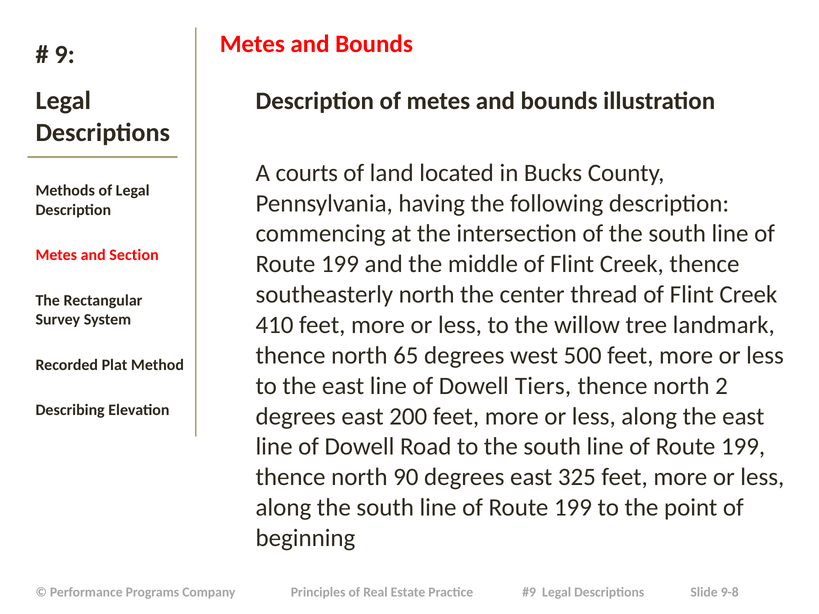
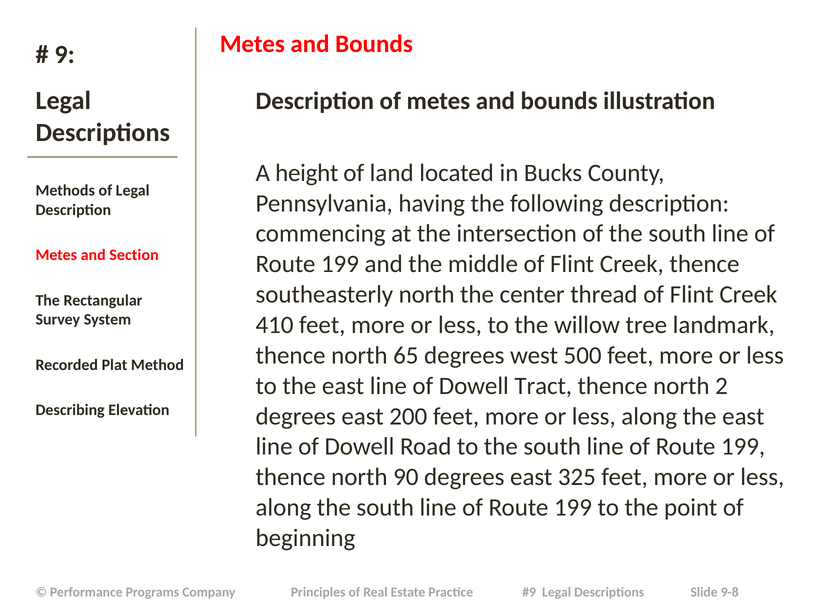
courts: courts -> height
Tiers: Tiers -> Tract
